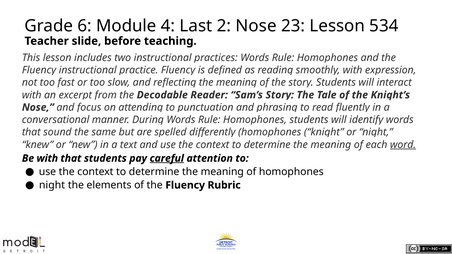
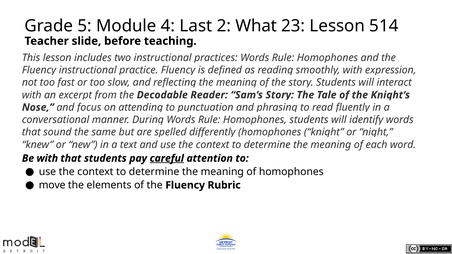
6: 6 -> 5
2 Nose: Nose -> What
534: 534 -> 514
word underline: present -> none
night at (52, 185): night -> move
